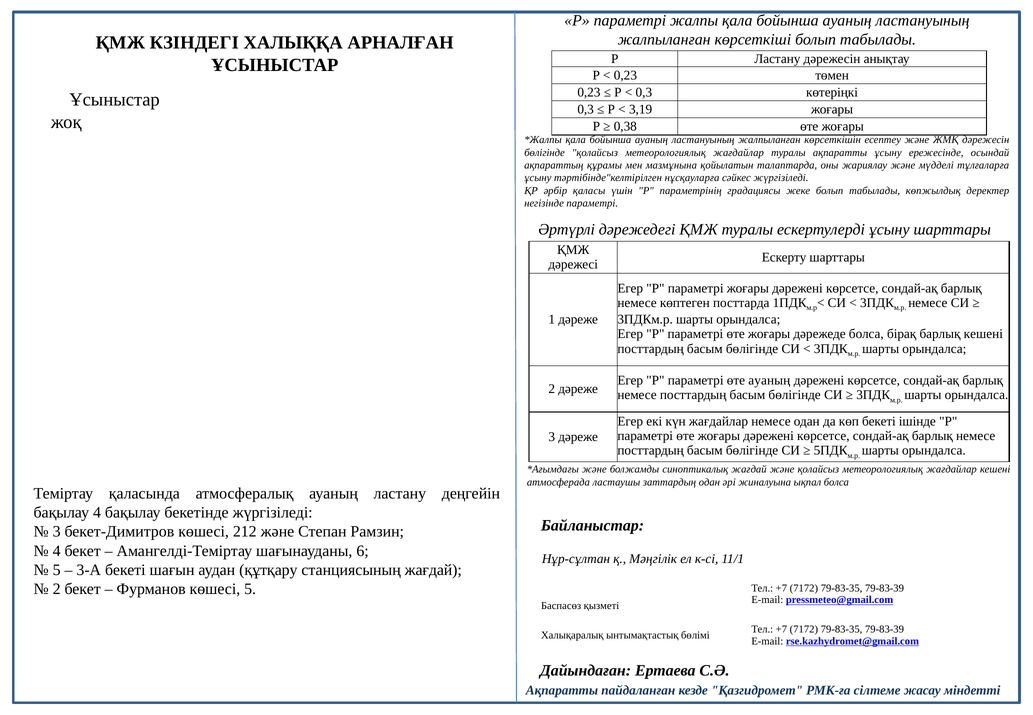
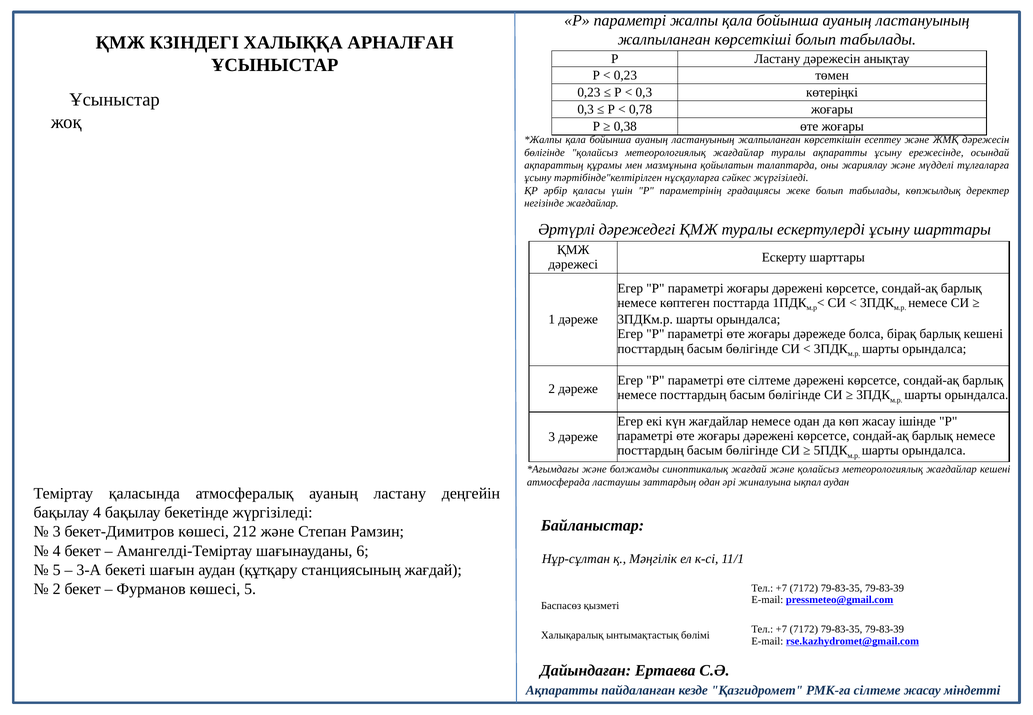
3,19: 3,19 -> 0,78
негізінде параметрі: параметрі -> жағдайлар
өте ауаның: ауаның -> сілтеме
көп бекеті: бекеті -> жасау
ықпал болса: болса -> аудан
